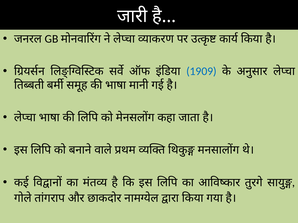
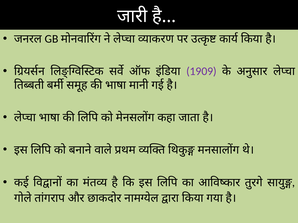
1909 colour: blue -> purple
